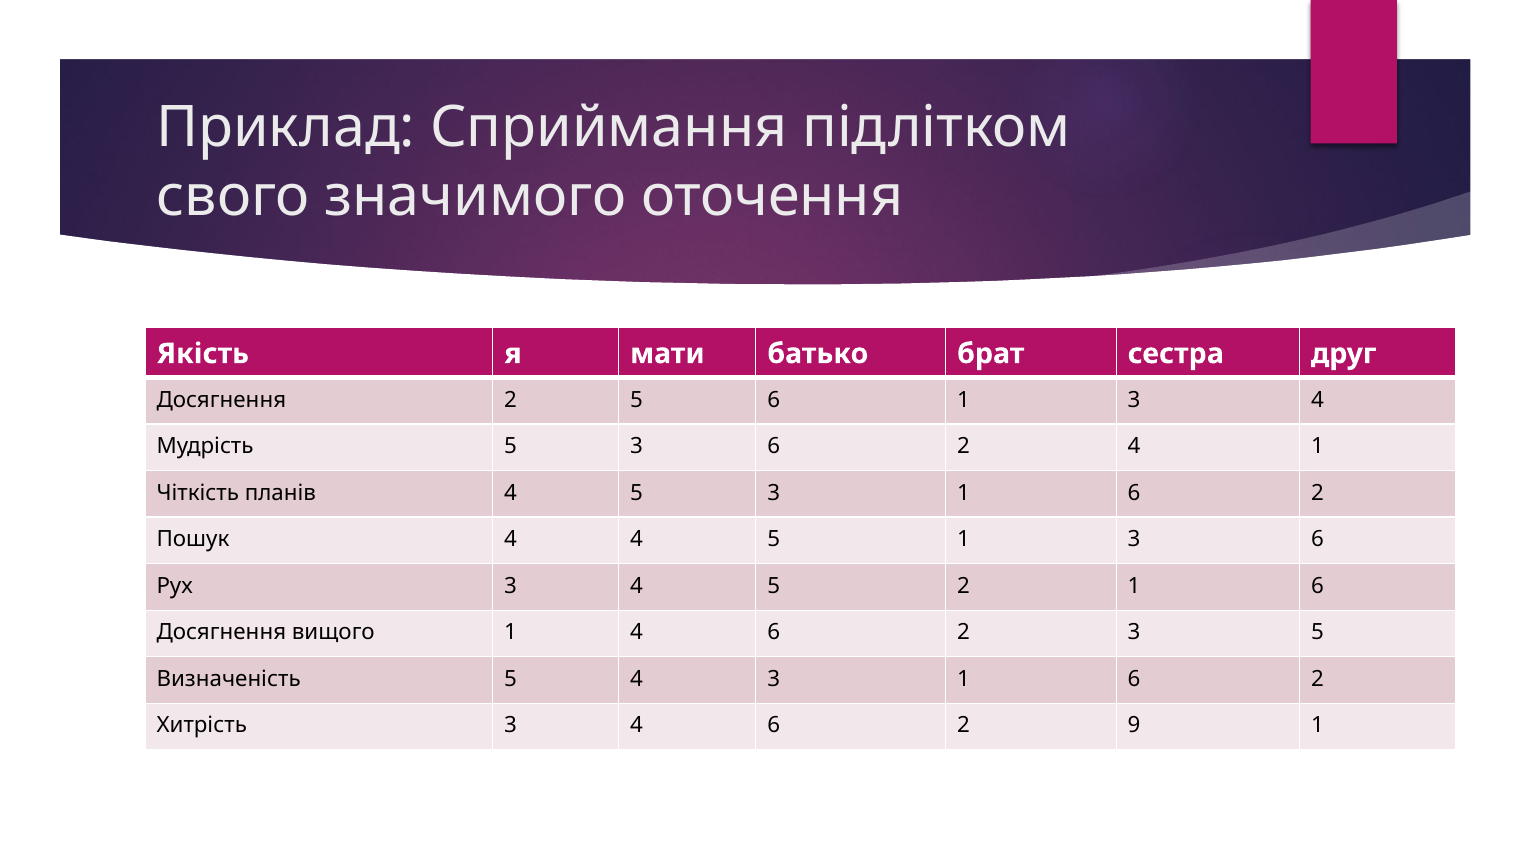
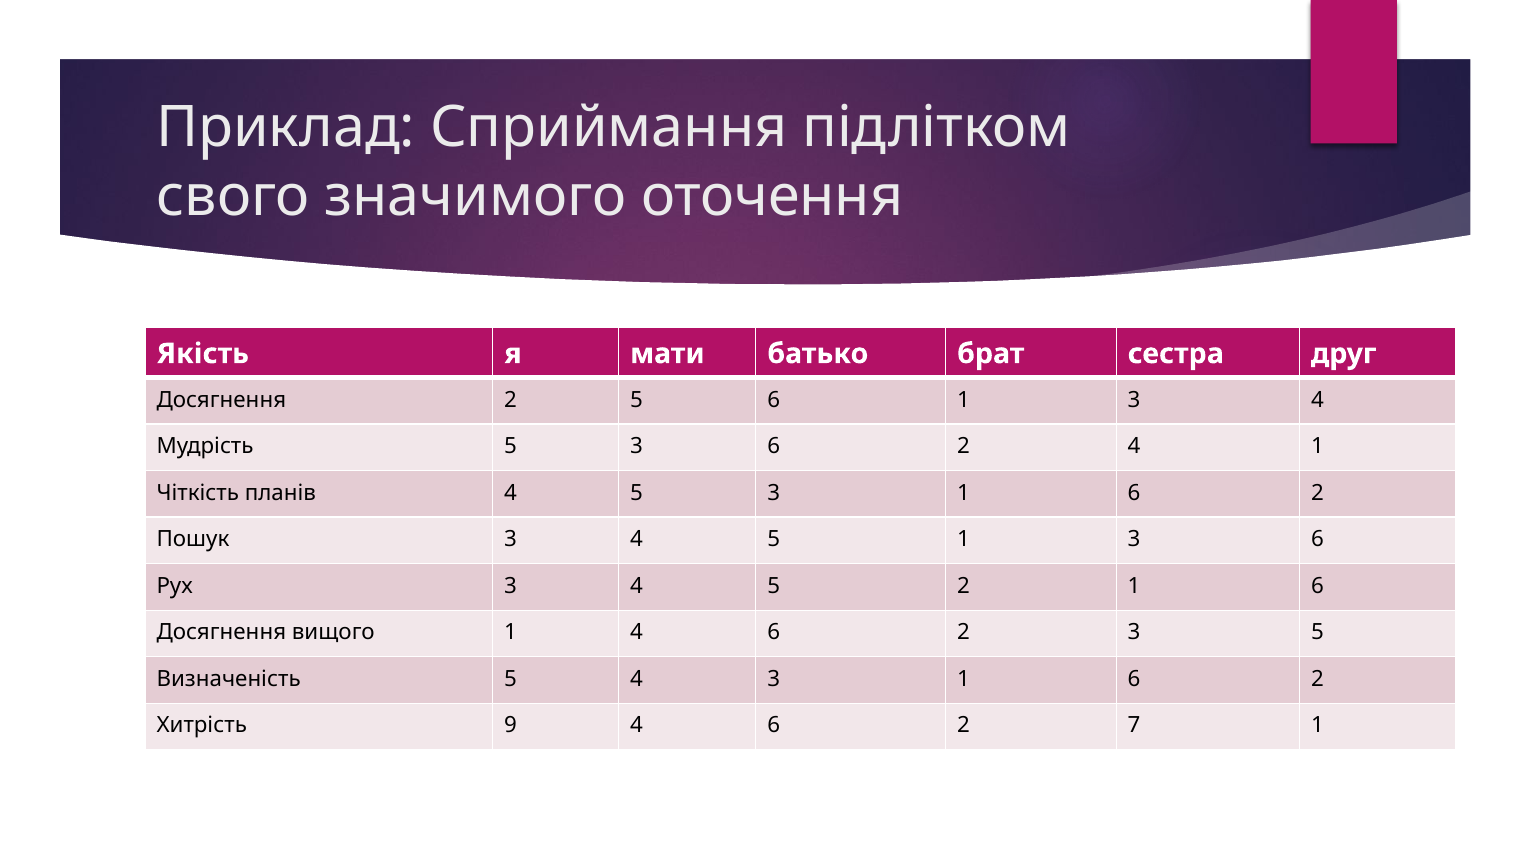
Пошук 4: 4 -> 3
Хитрість 3: 3 -> 9
9: 9 -> 7
